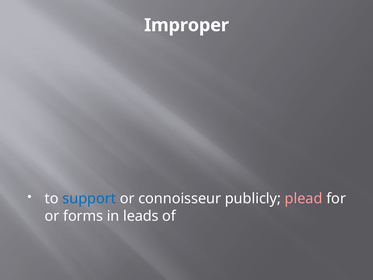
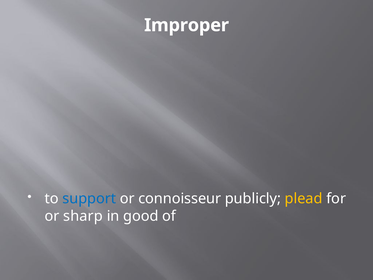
plead colour: pink -> yellow
forms: forms -> sharp
leads: leads -> good
